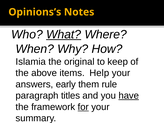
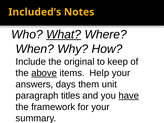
Opinions’s: Opinions’s -> Included’s
Islamia: Islamia -> Include
above underline: none -> present
early: early -> days
rule: rule -> unit
for underline: present -> none
